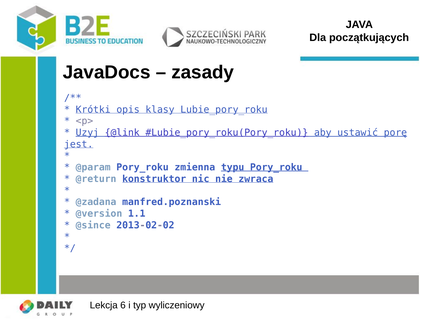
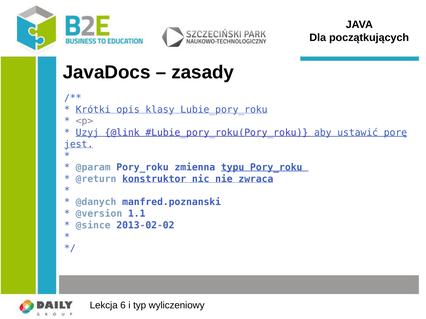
@zadana: @zadana -> @danych
